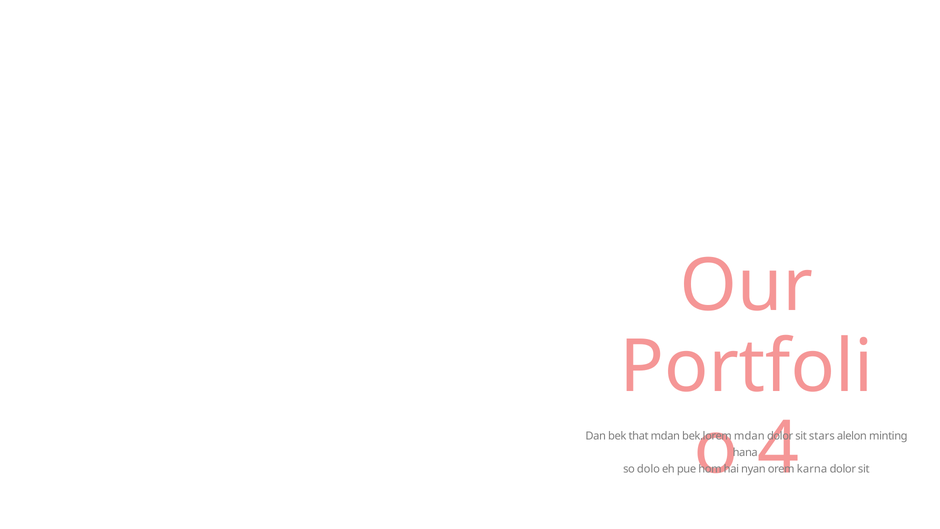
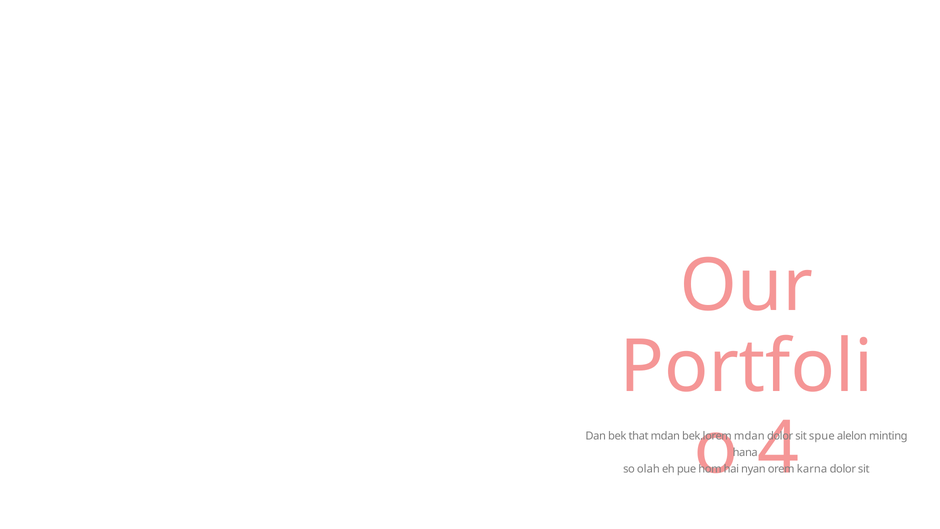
stars: stars -> spue
dolo: dolo -> olah
